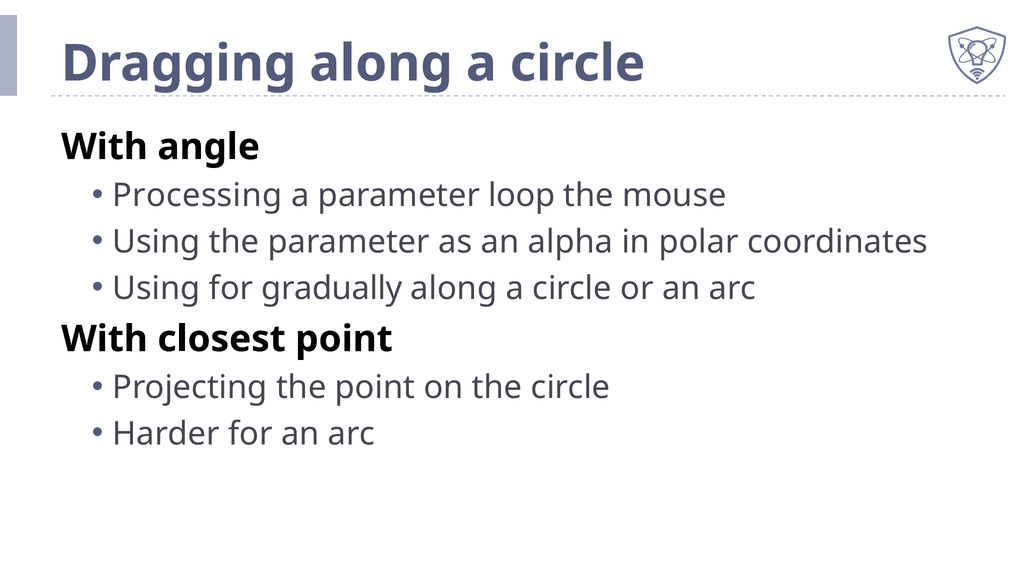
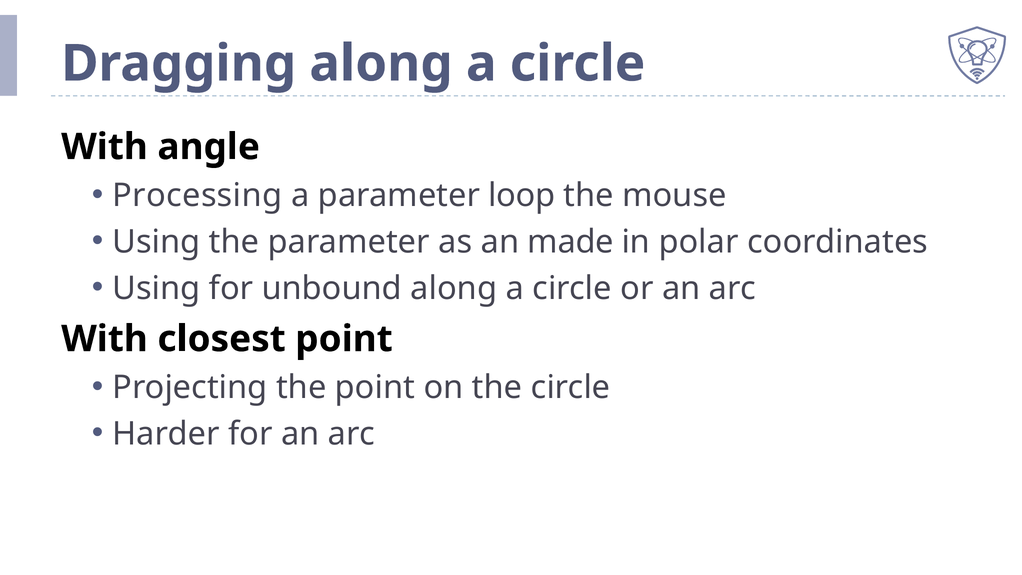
alpha: alpha -> made
gradually: gradually -> unbound
